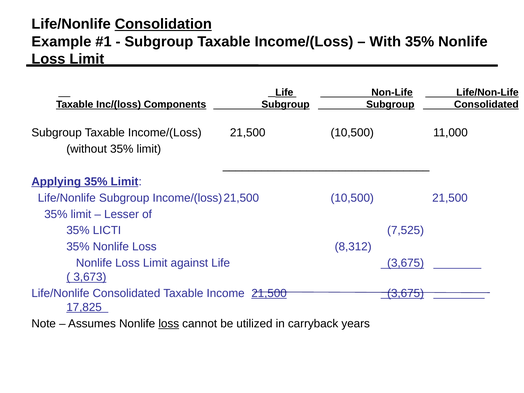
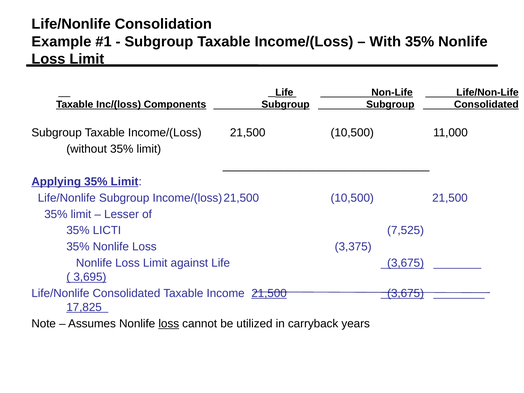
Consolidation underline: present -> none
8,312: 8,312 -> 3,375
3,673: 3,673 -> 3,695
